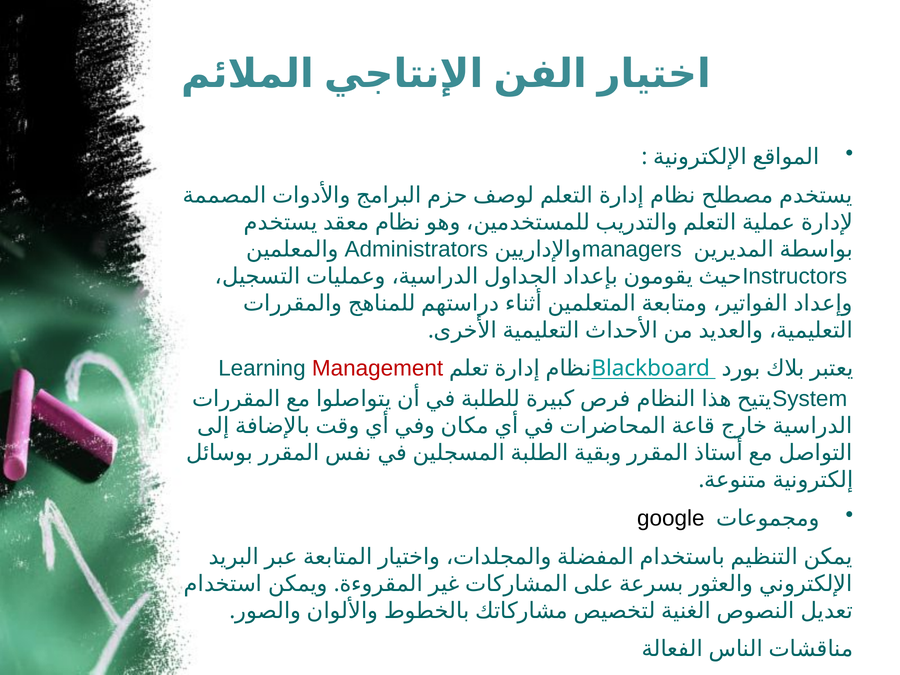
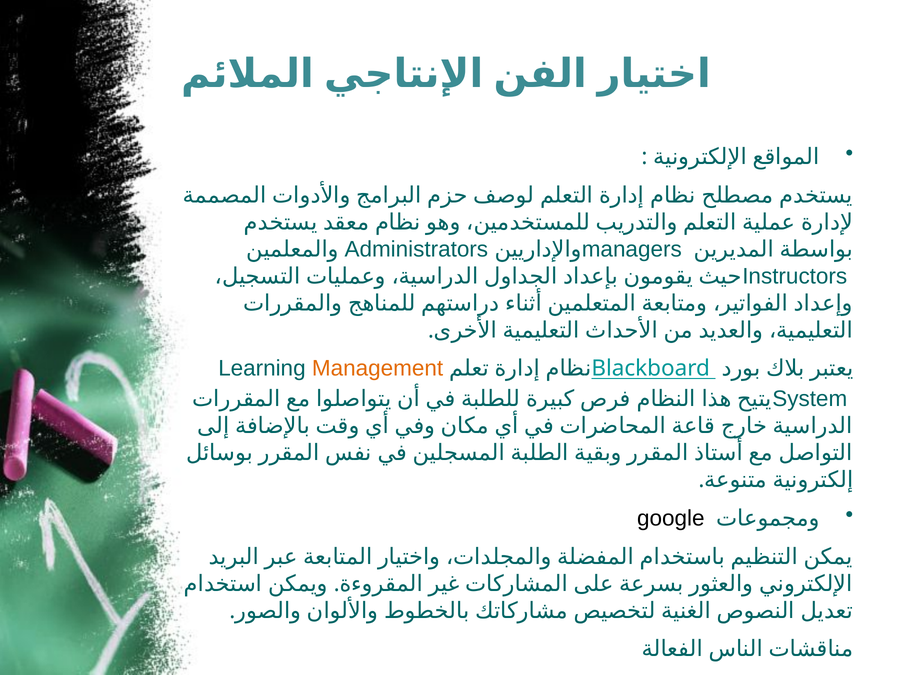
Management colour: red -> orange
